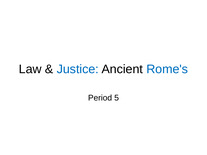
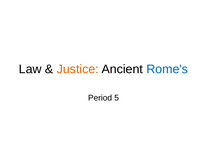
Justice colour: blue -> orange
